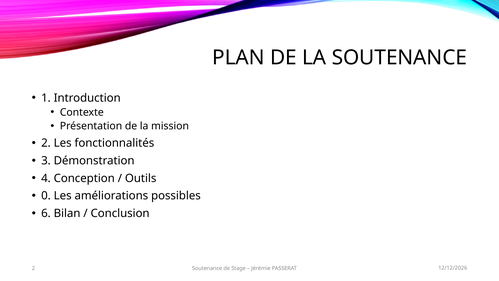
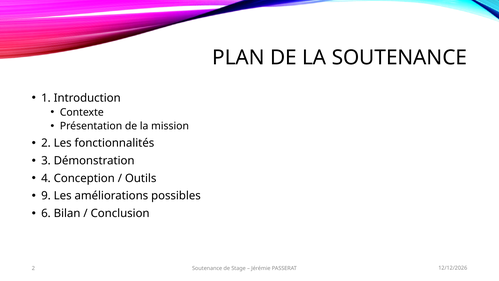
0: 0 -> 9
